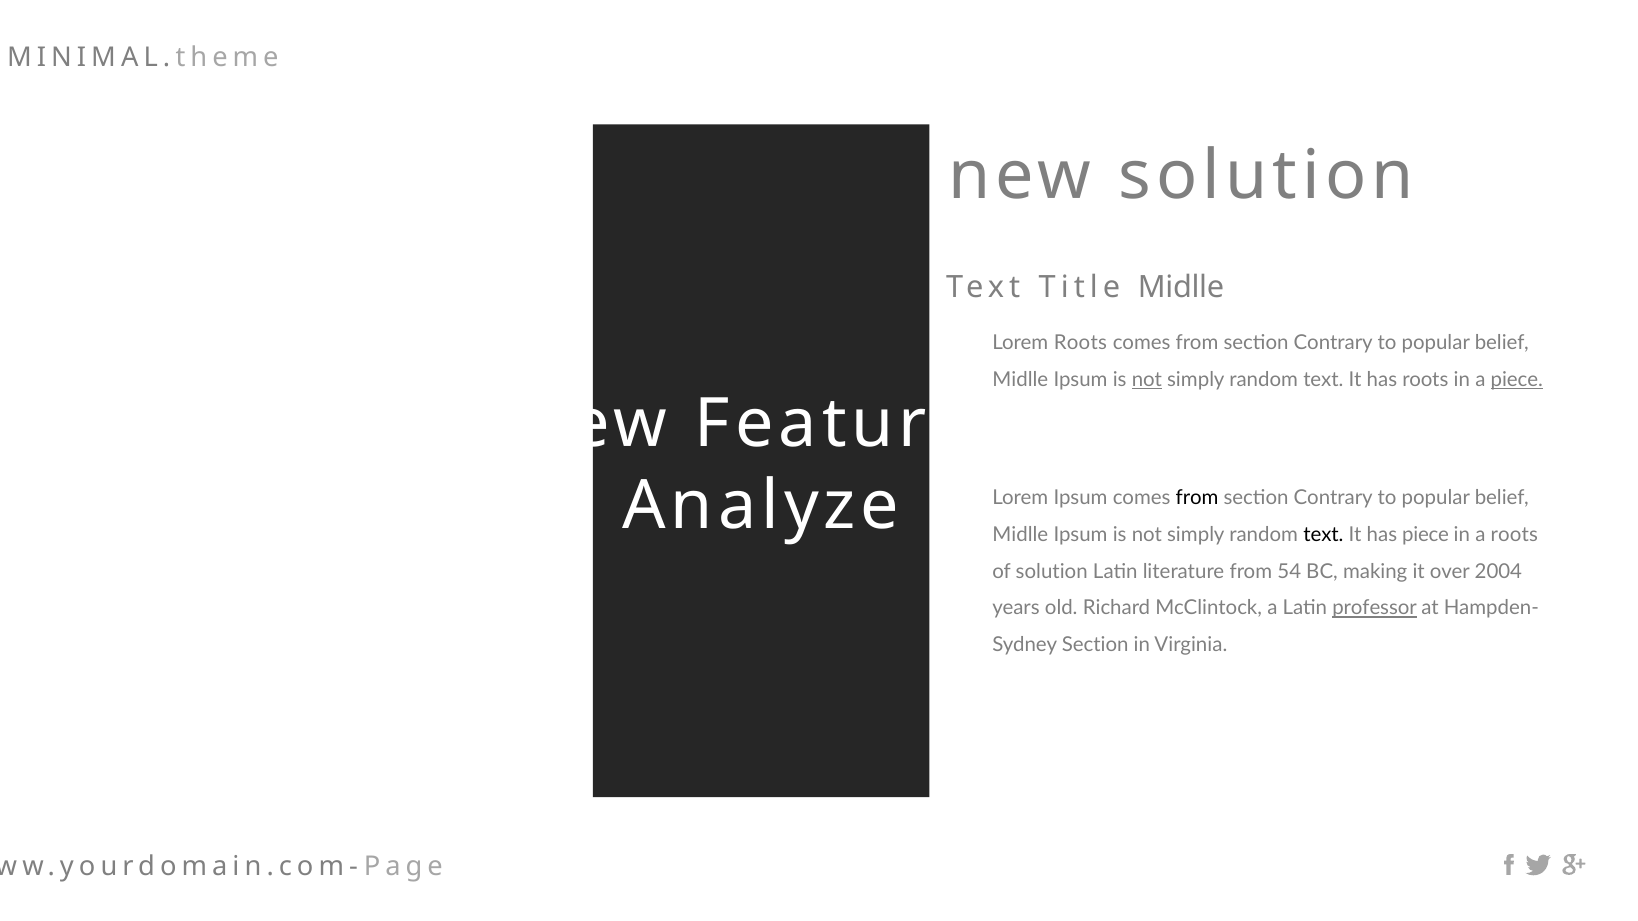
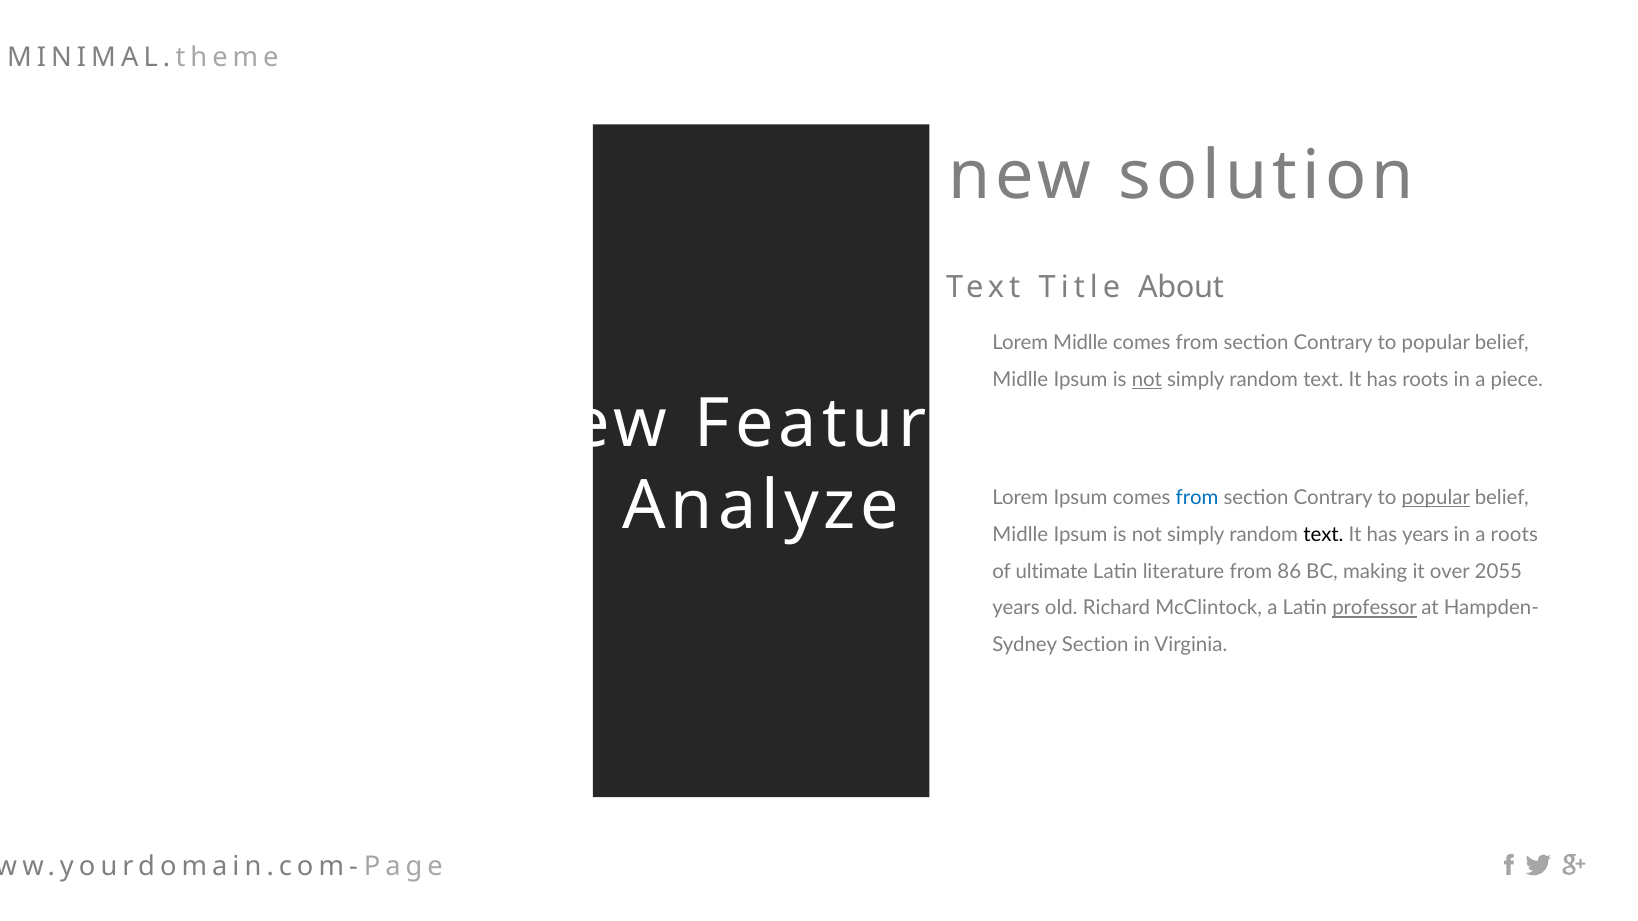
Title Midlle: Midlle -> About
Lorem Roots: Roots -> Midlle
piece at (1517, 380) underline: present -> none
from at (1197, 498) colour: black -> blue
popular at (1436, 498) underline: none -> present
has piece: piece -> years
of solution: solution -> ultimate
54: 54 -> 86
2004: 2004 -> 2055
